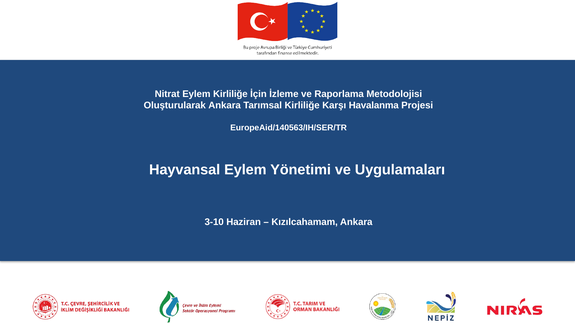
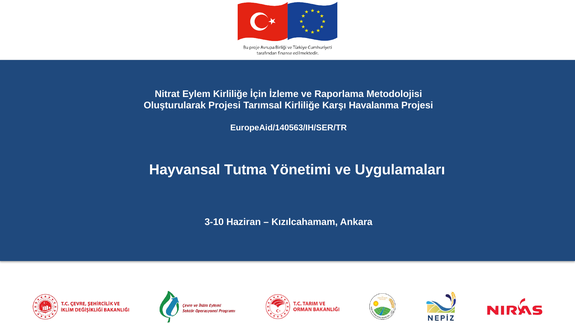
Oluşturularak Ankara: Ankara -> Projesi
Hayvansal Eylem: Eylem -> Tutma
